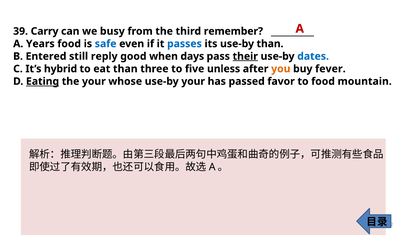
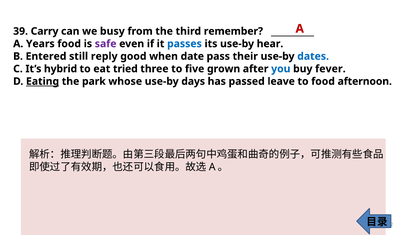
safe colour: blue -> purple
use-by than: than -> hear
days: days -> date
their underline: present -> none
eat than: than -> tried
unless: unless -> grown
you colour: orange -> blue
the your: your -> park
use-by your: your -> days
favor: favor -> leave
mountain: mountain -> afternoon
